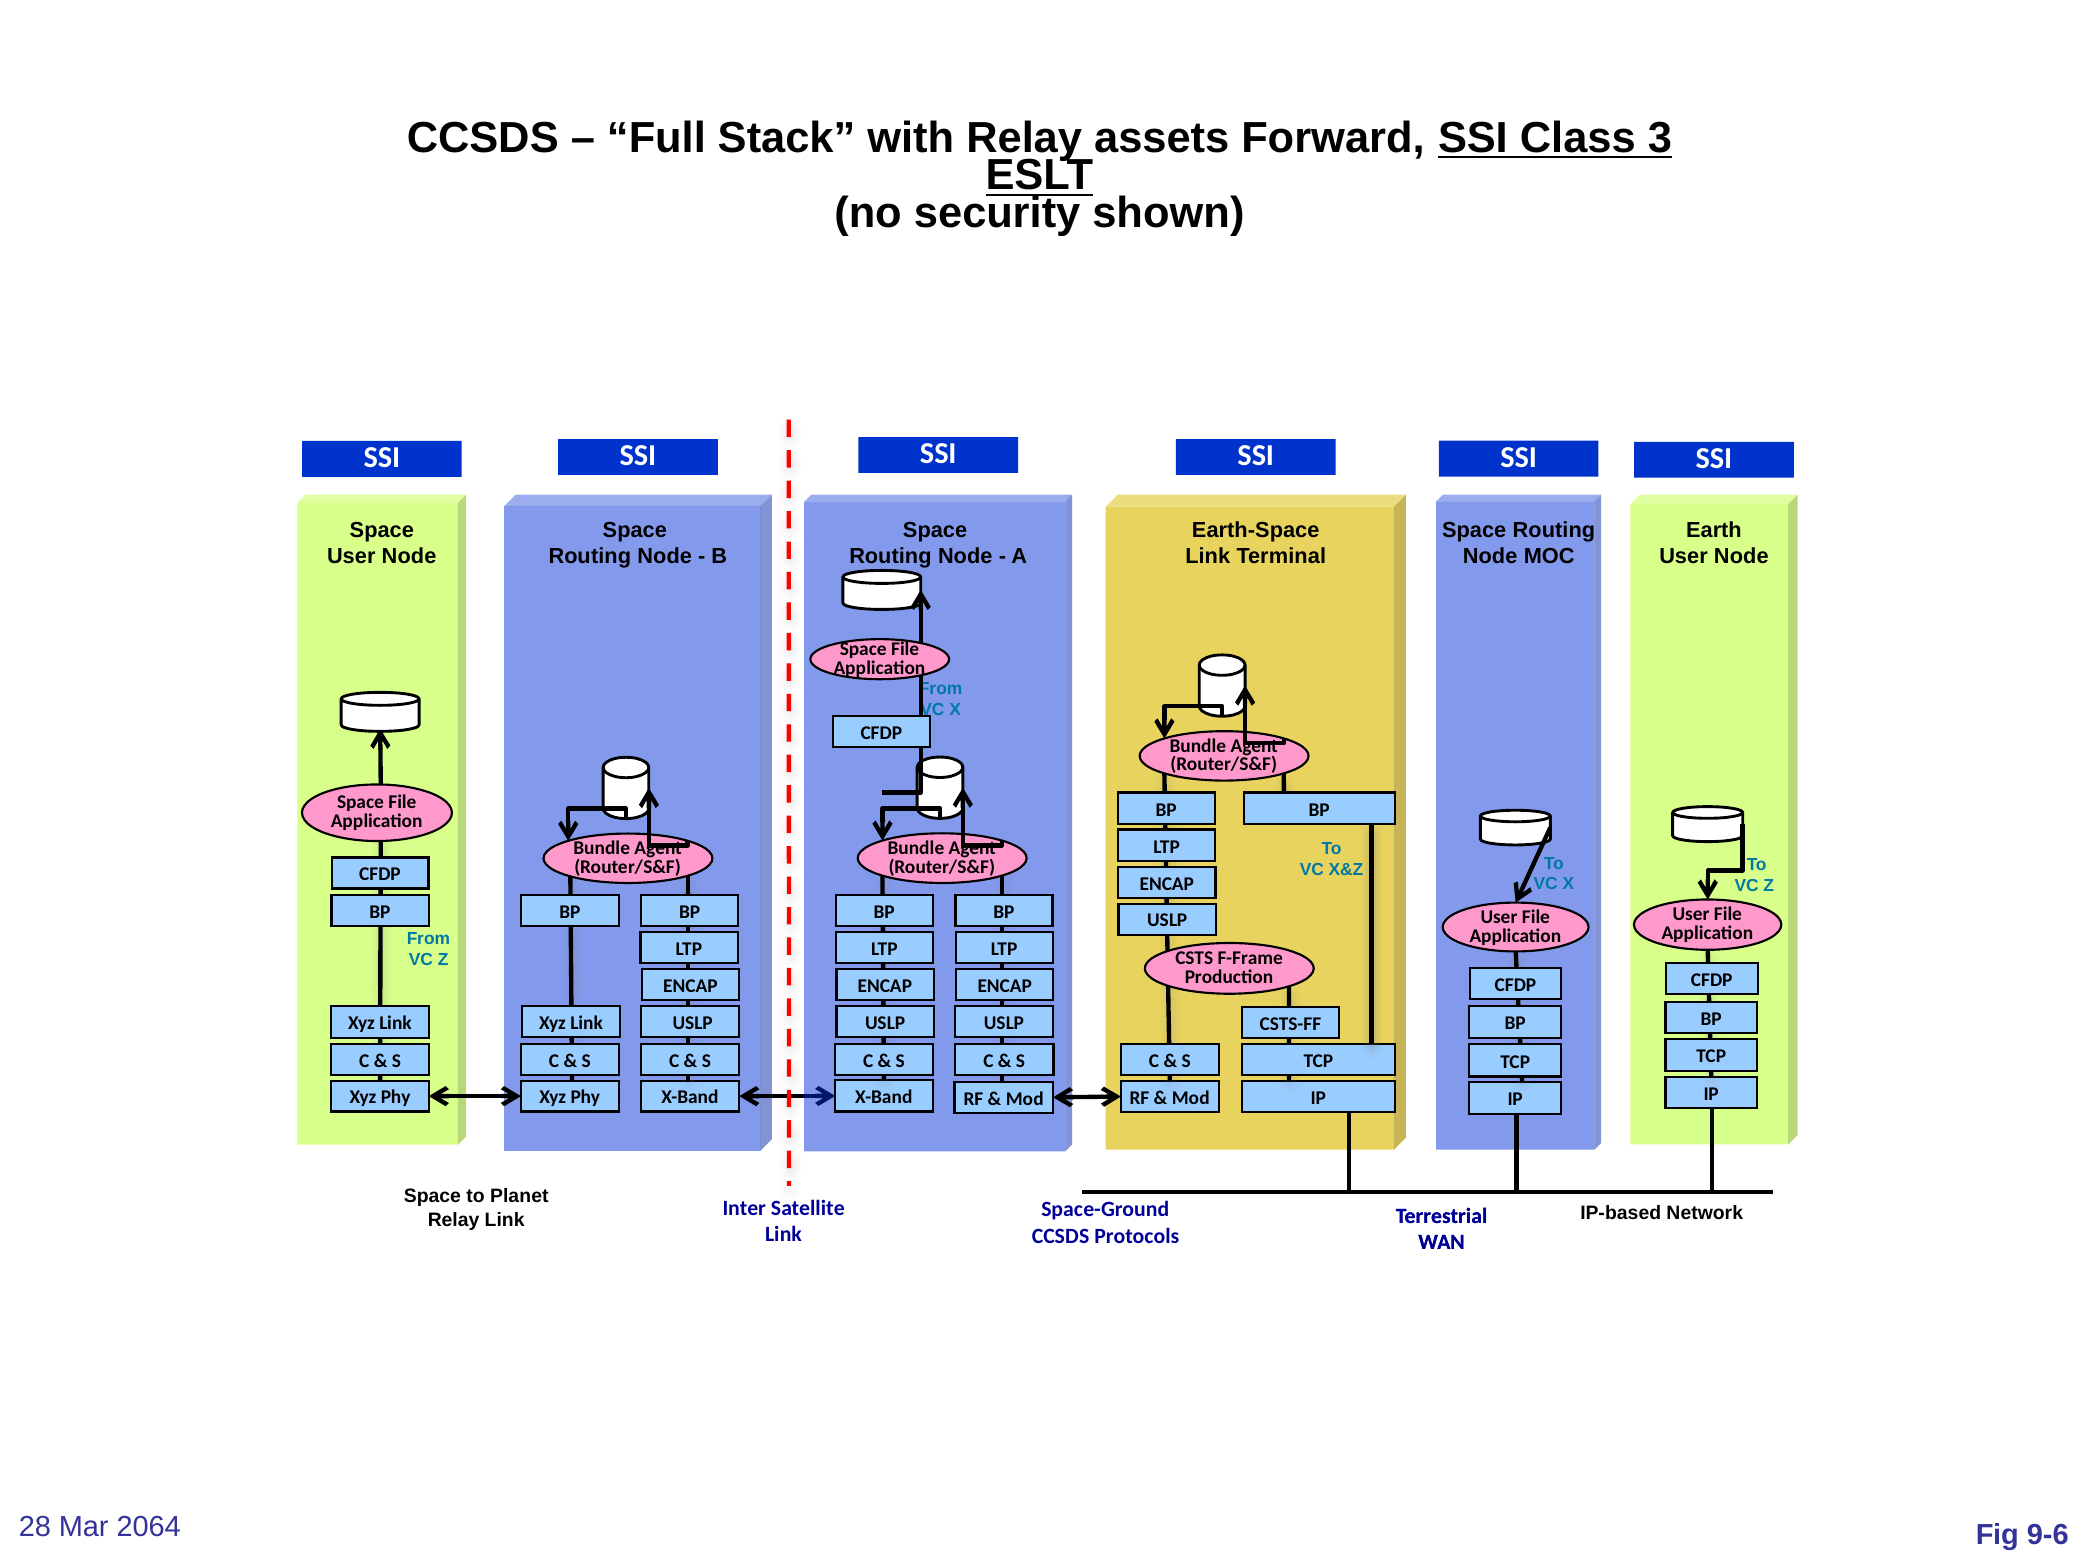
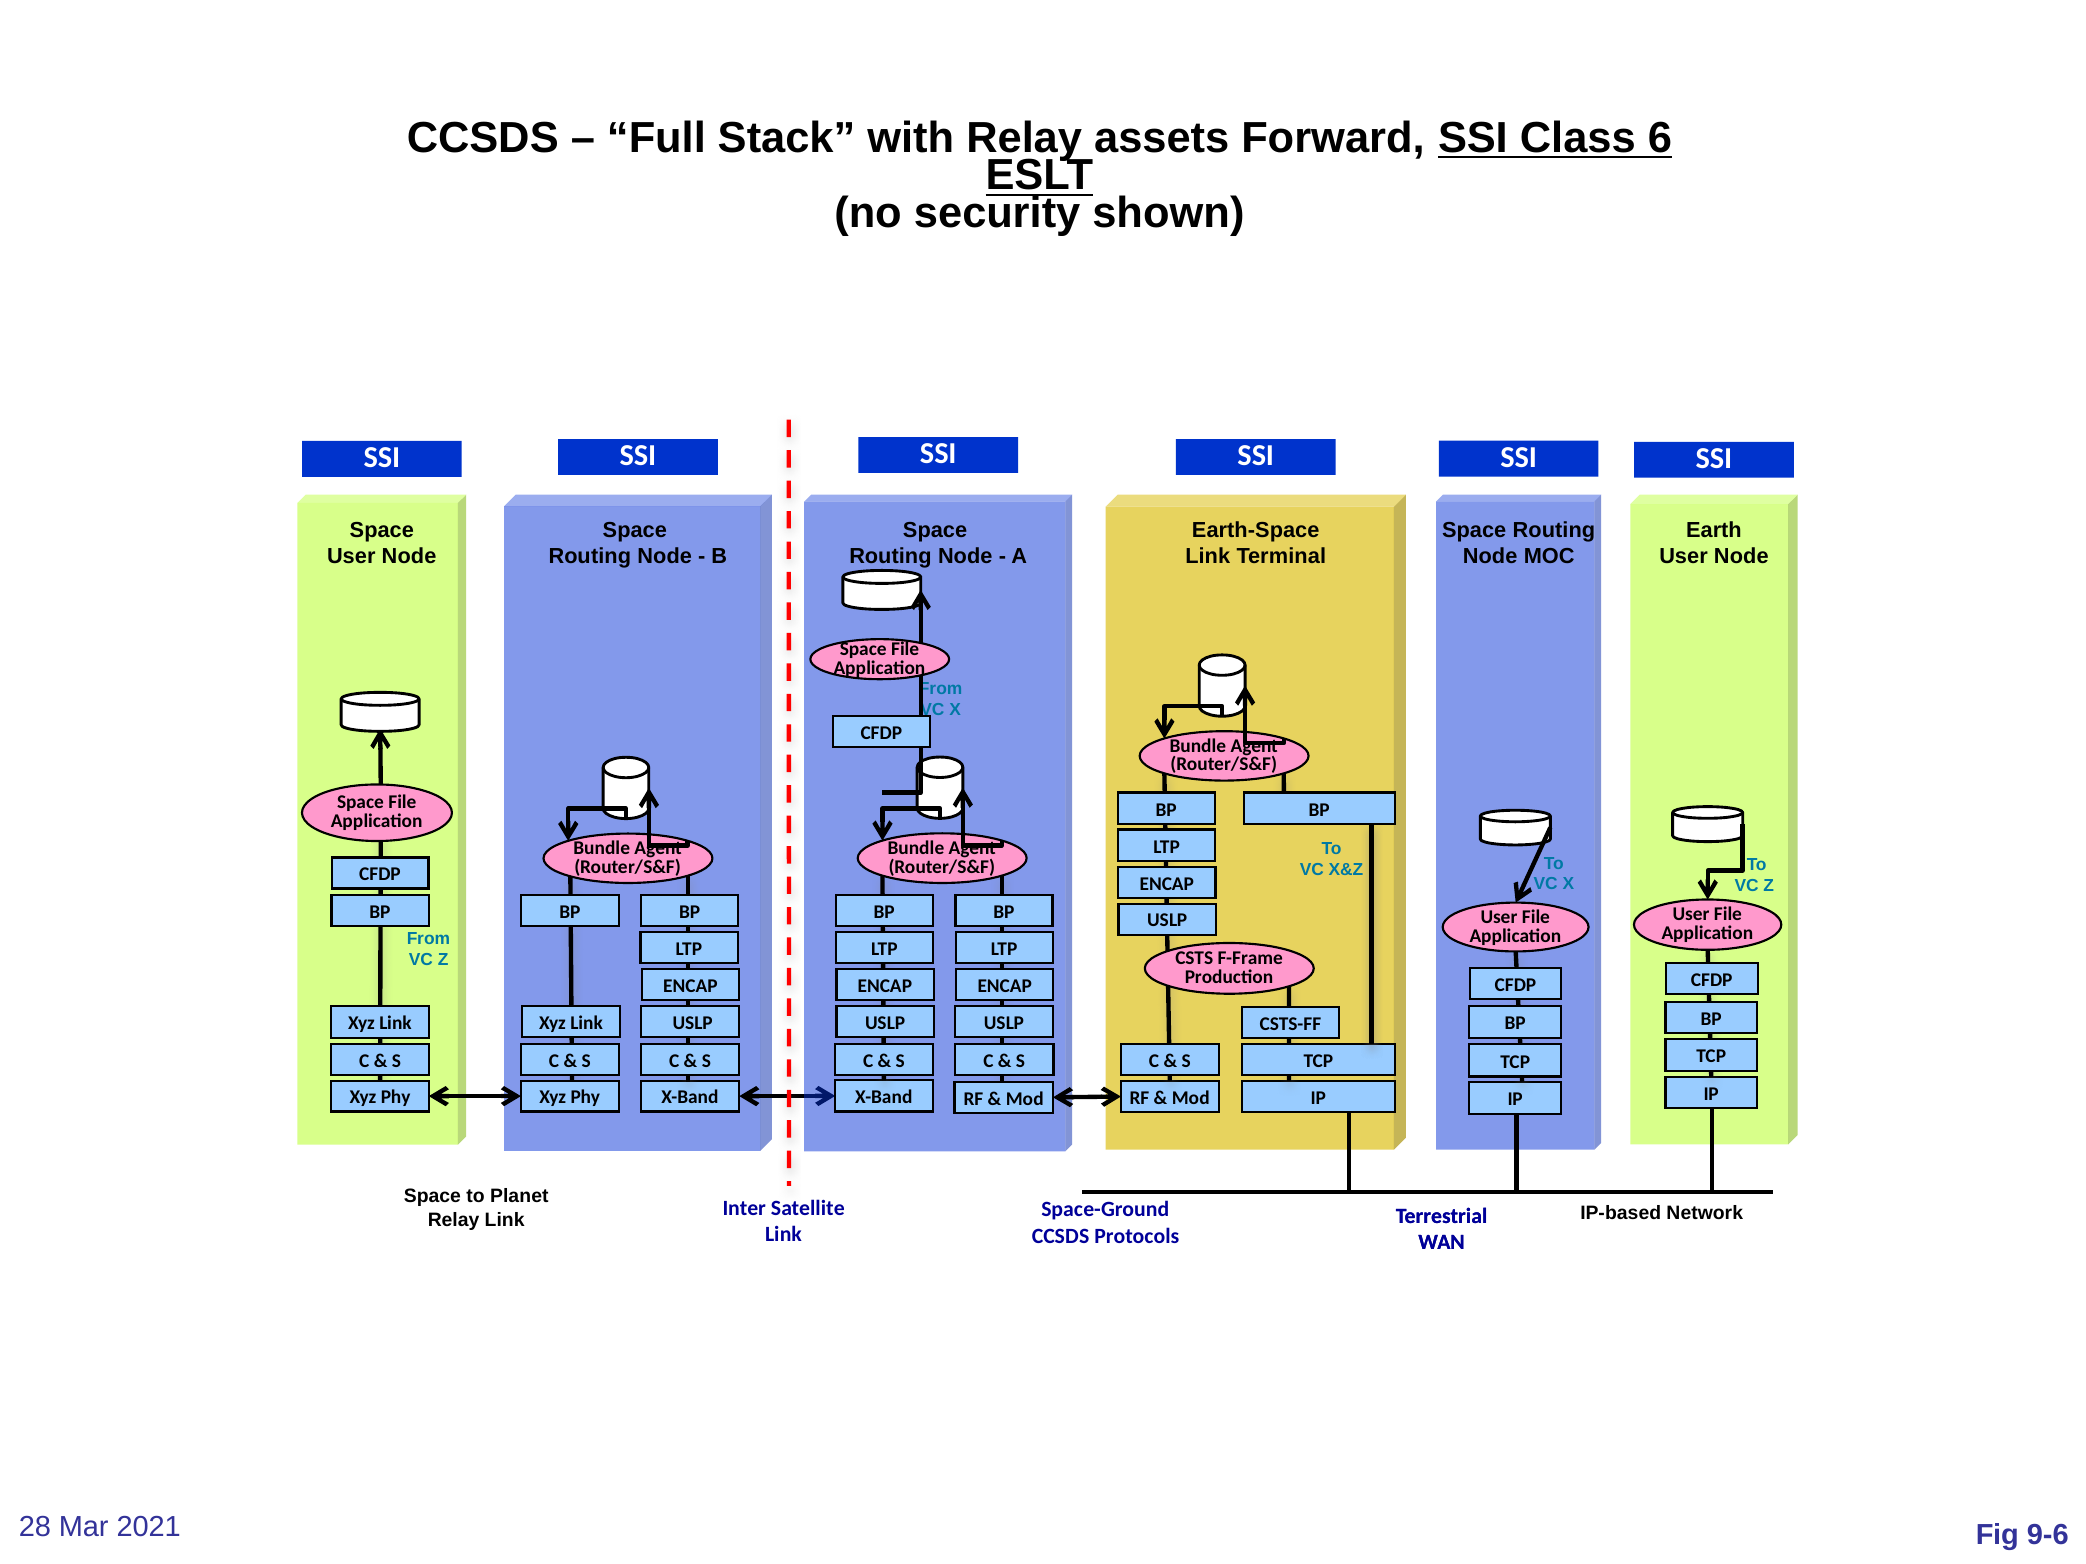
3: 3 -> 6
2064: 2064 -> 2021
